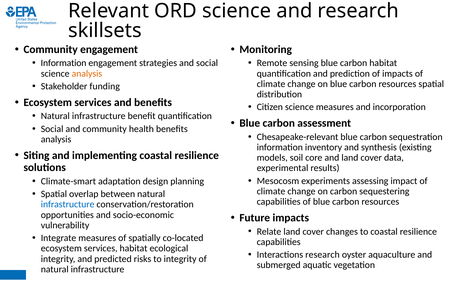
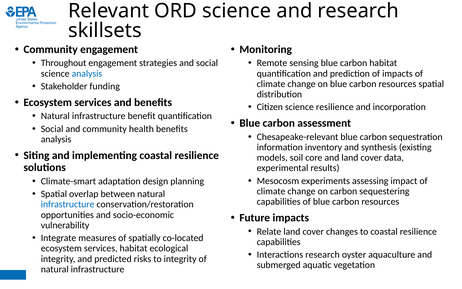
Information at (64, 63): Information -> Throughout
analysis at (87, 73) colour: orange -> blue
science measures: measures -> resilience
